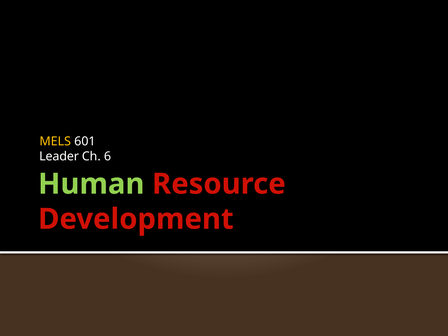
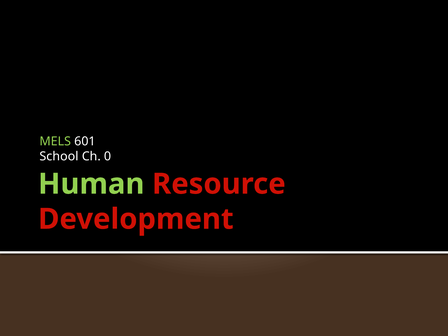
MELS colour: yellow -> light green
Leader: Leader -> School
6: 6 -> 0
